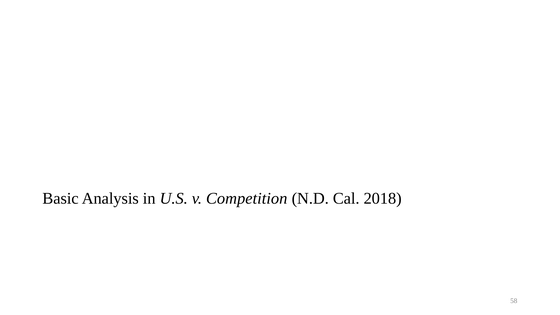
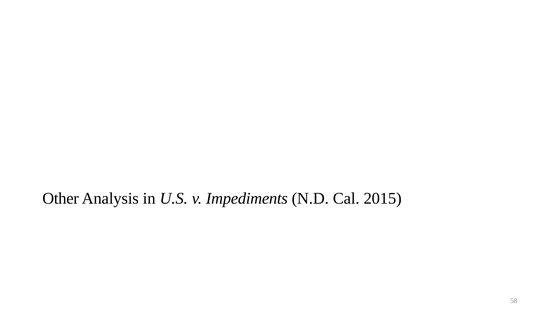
Basic: Basic -> Other
Competition: Competition -> Impediments
2018: 2018 -> 2015
